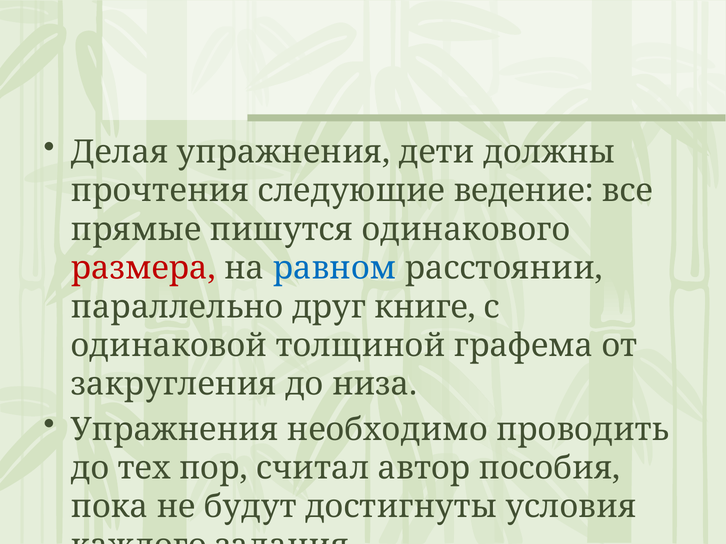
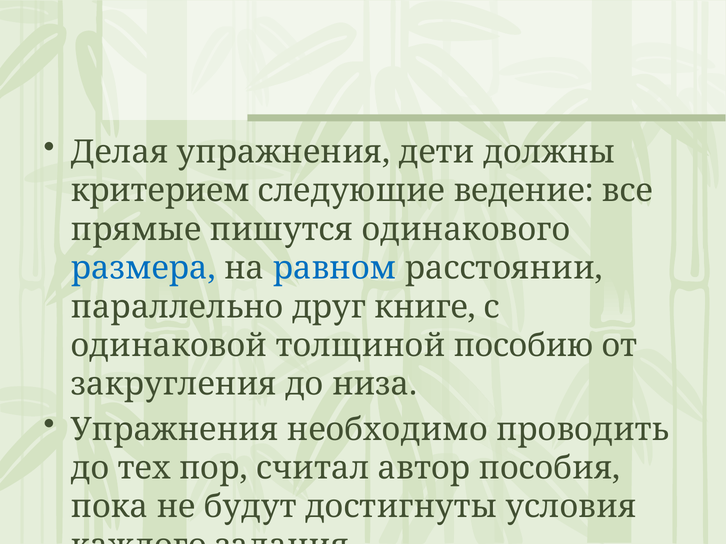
прочтения: прочтения -> критерием
размера colour: red -> blue
графема: графема -> пособию
